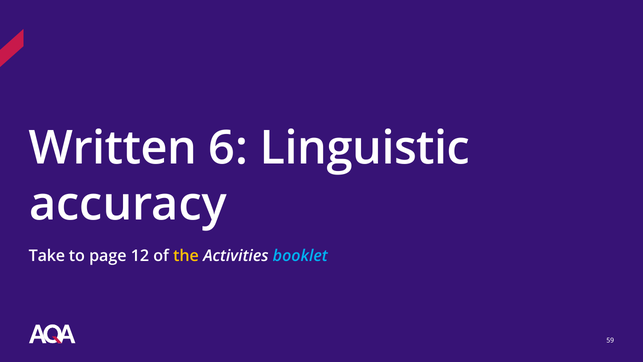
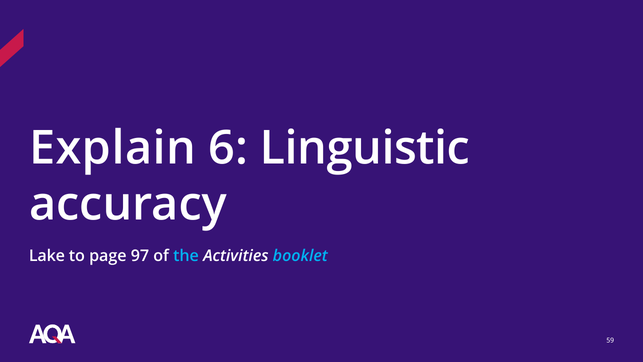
Written: Written -> Explain
Take: Take -> Lake
12: 12 -> 97
the colour: yellow -> light blue
